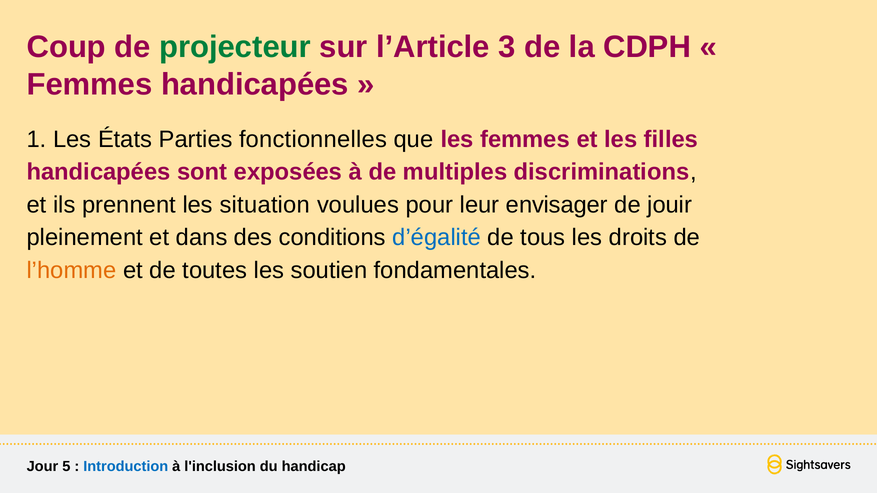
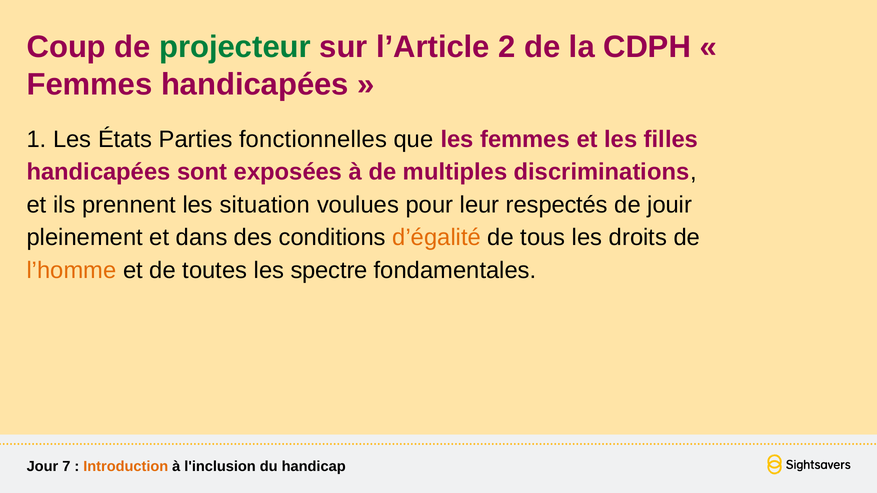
3: 3 -> 2
envisager: envisager -> respectés
d’égalité colour: blue -> orange
soutien: soutien -> spectre
5: 5 -> 7
Introduction colour: blue -> orange
